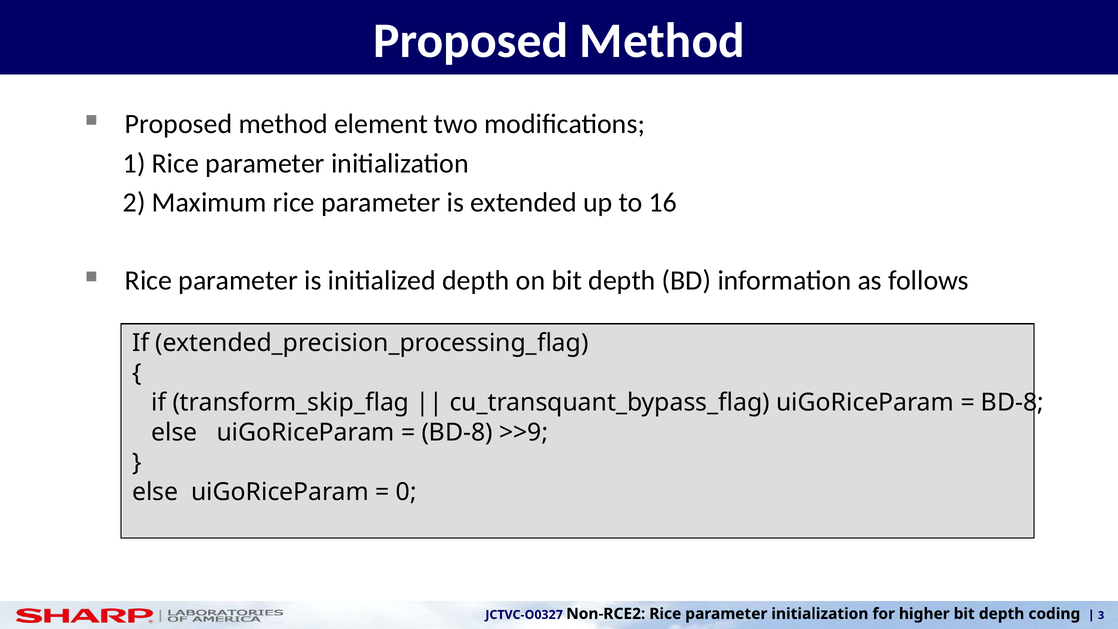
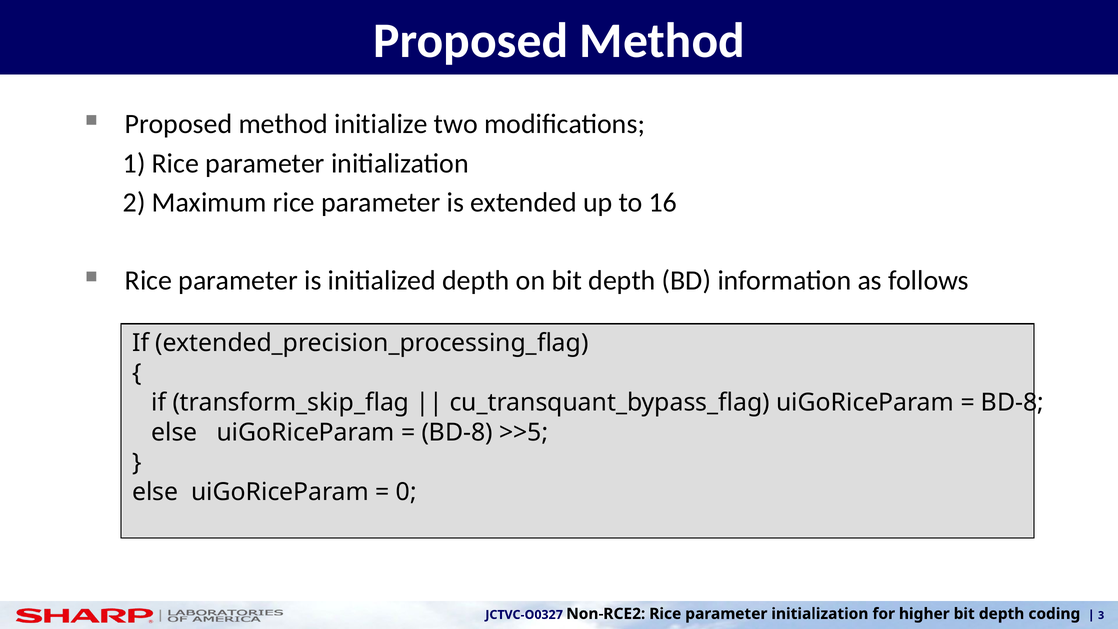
element: element -> initialize
>>9: >>9 -> >>5
